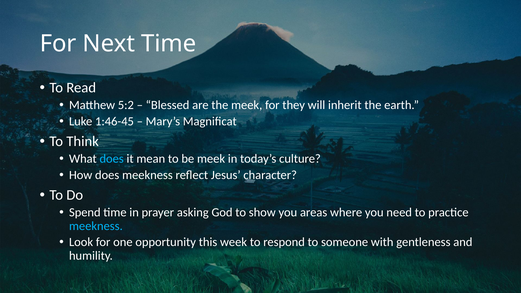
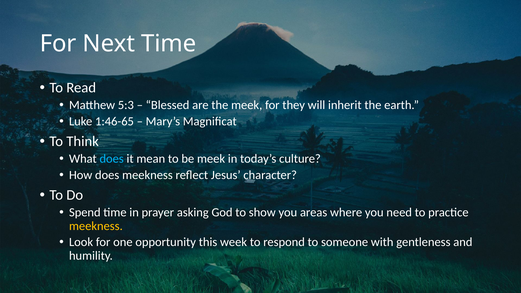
5:2: 5:2 -> 5:3
1:46-45: 1:46-45 -> 1:46-65
meekness at (96, 226) colour: light blue -> yellow
